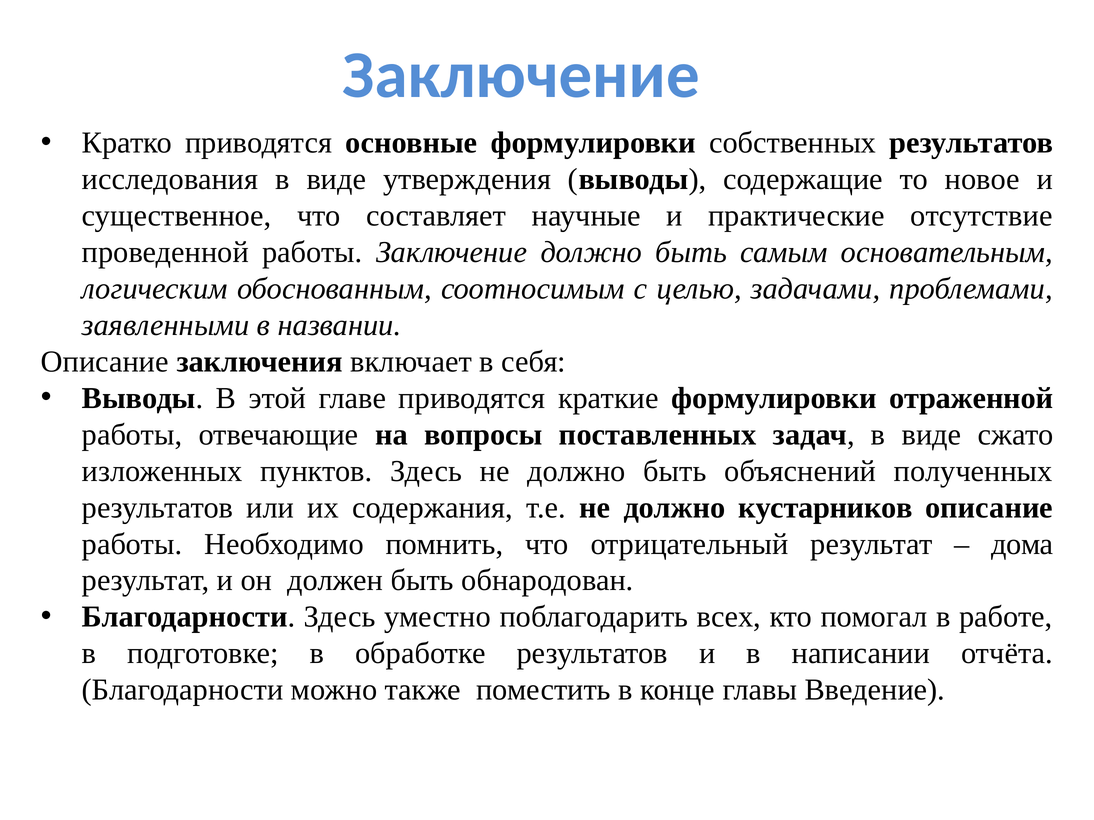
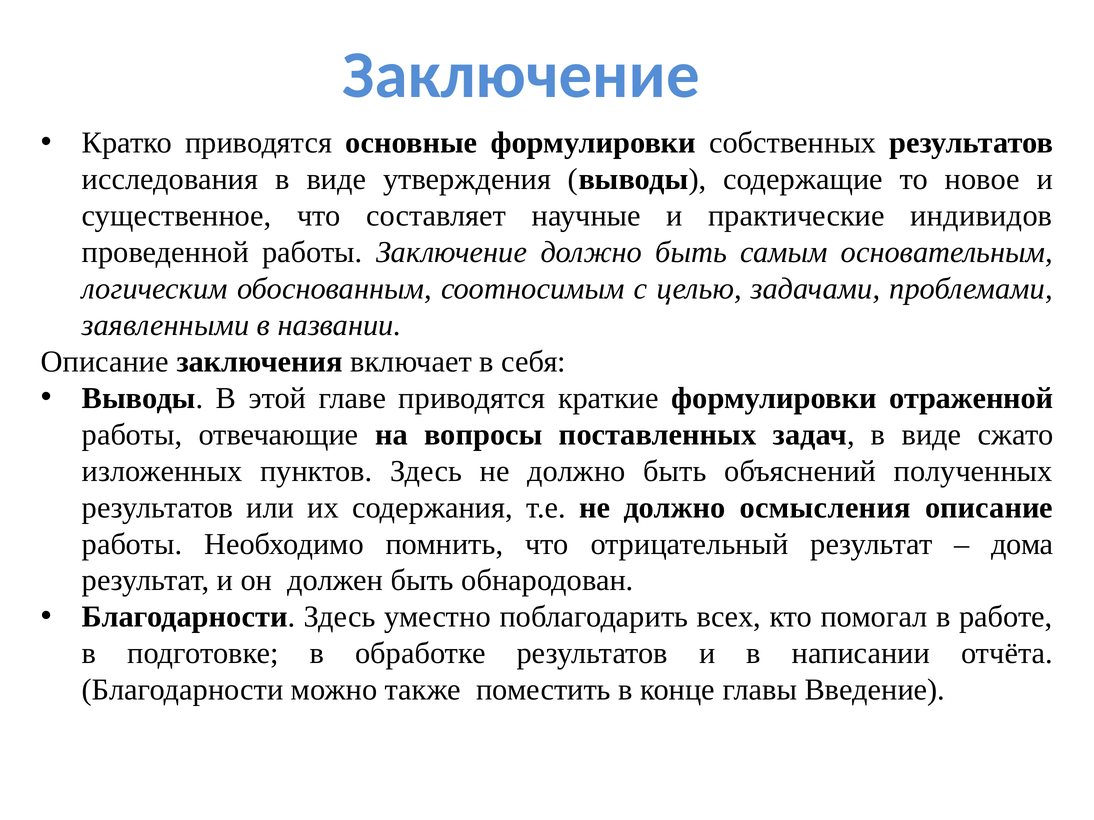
отсутствие: отсутствие -> индивидов
кустарников: кустарников -> осмысления
